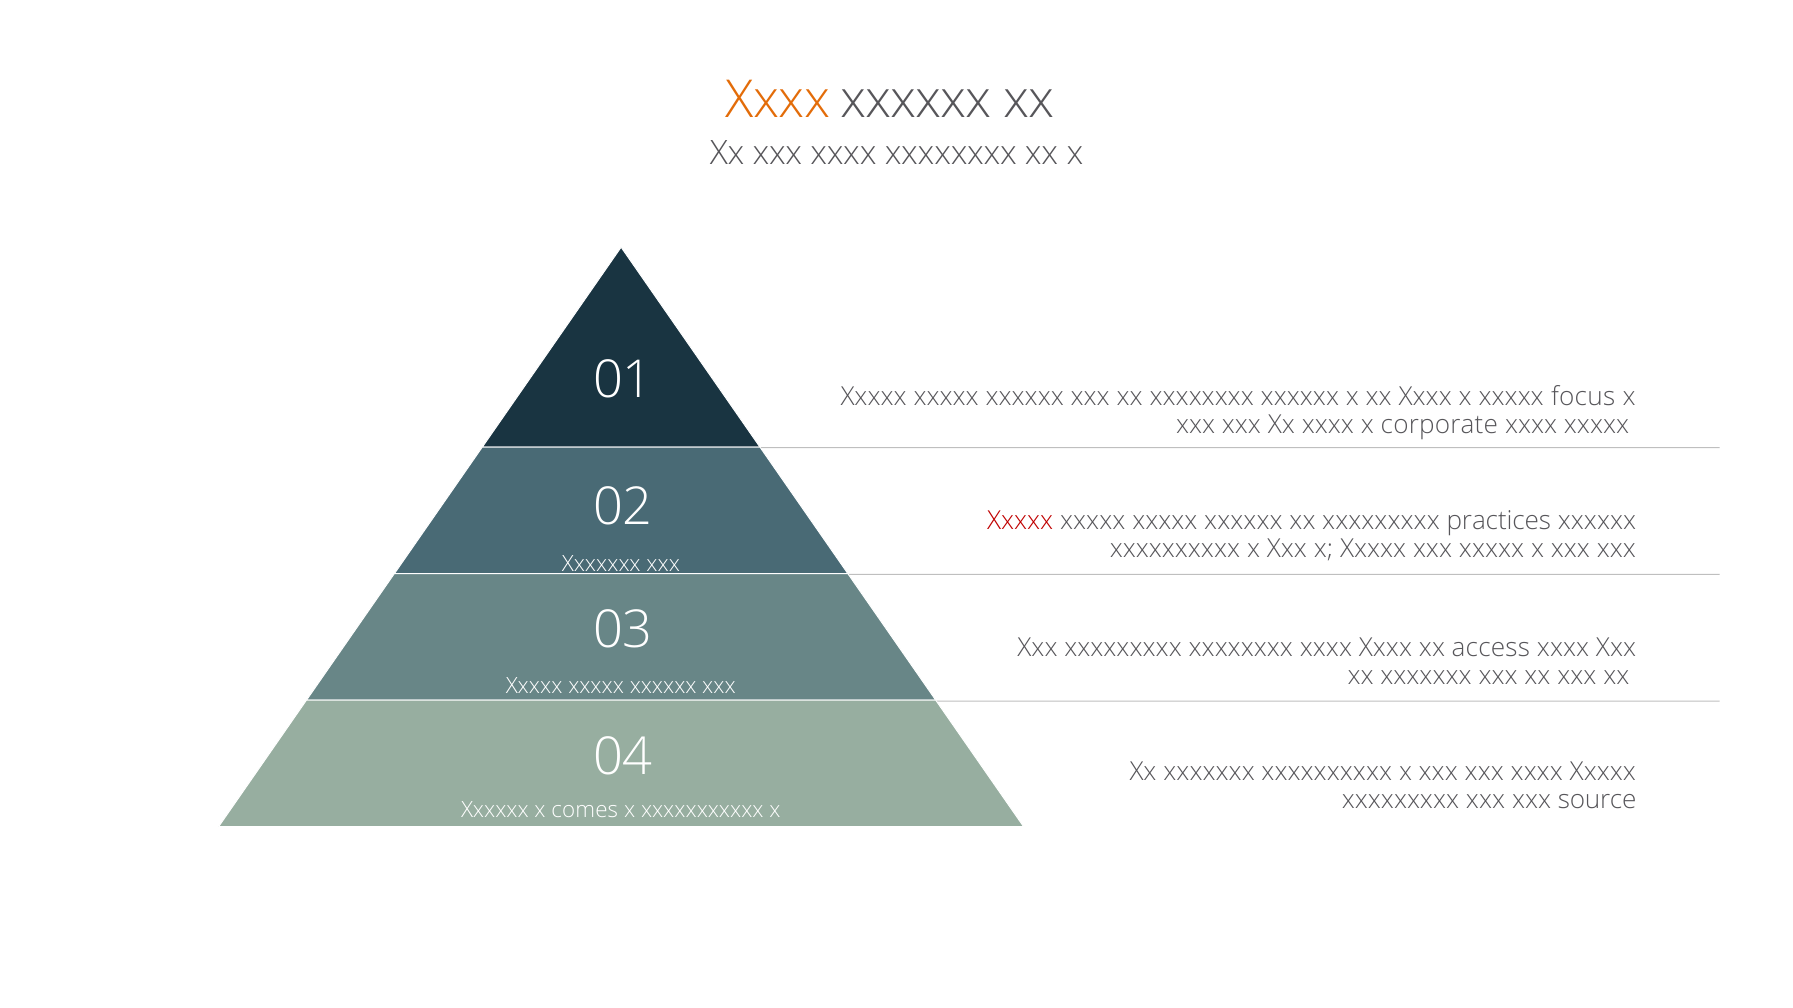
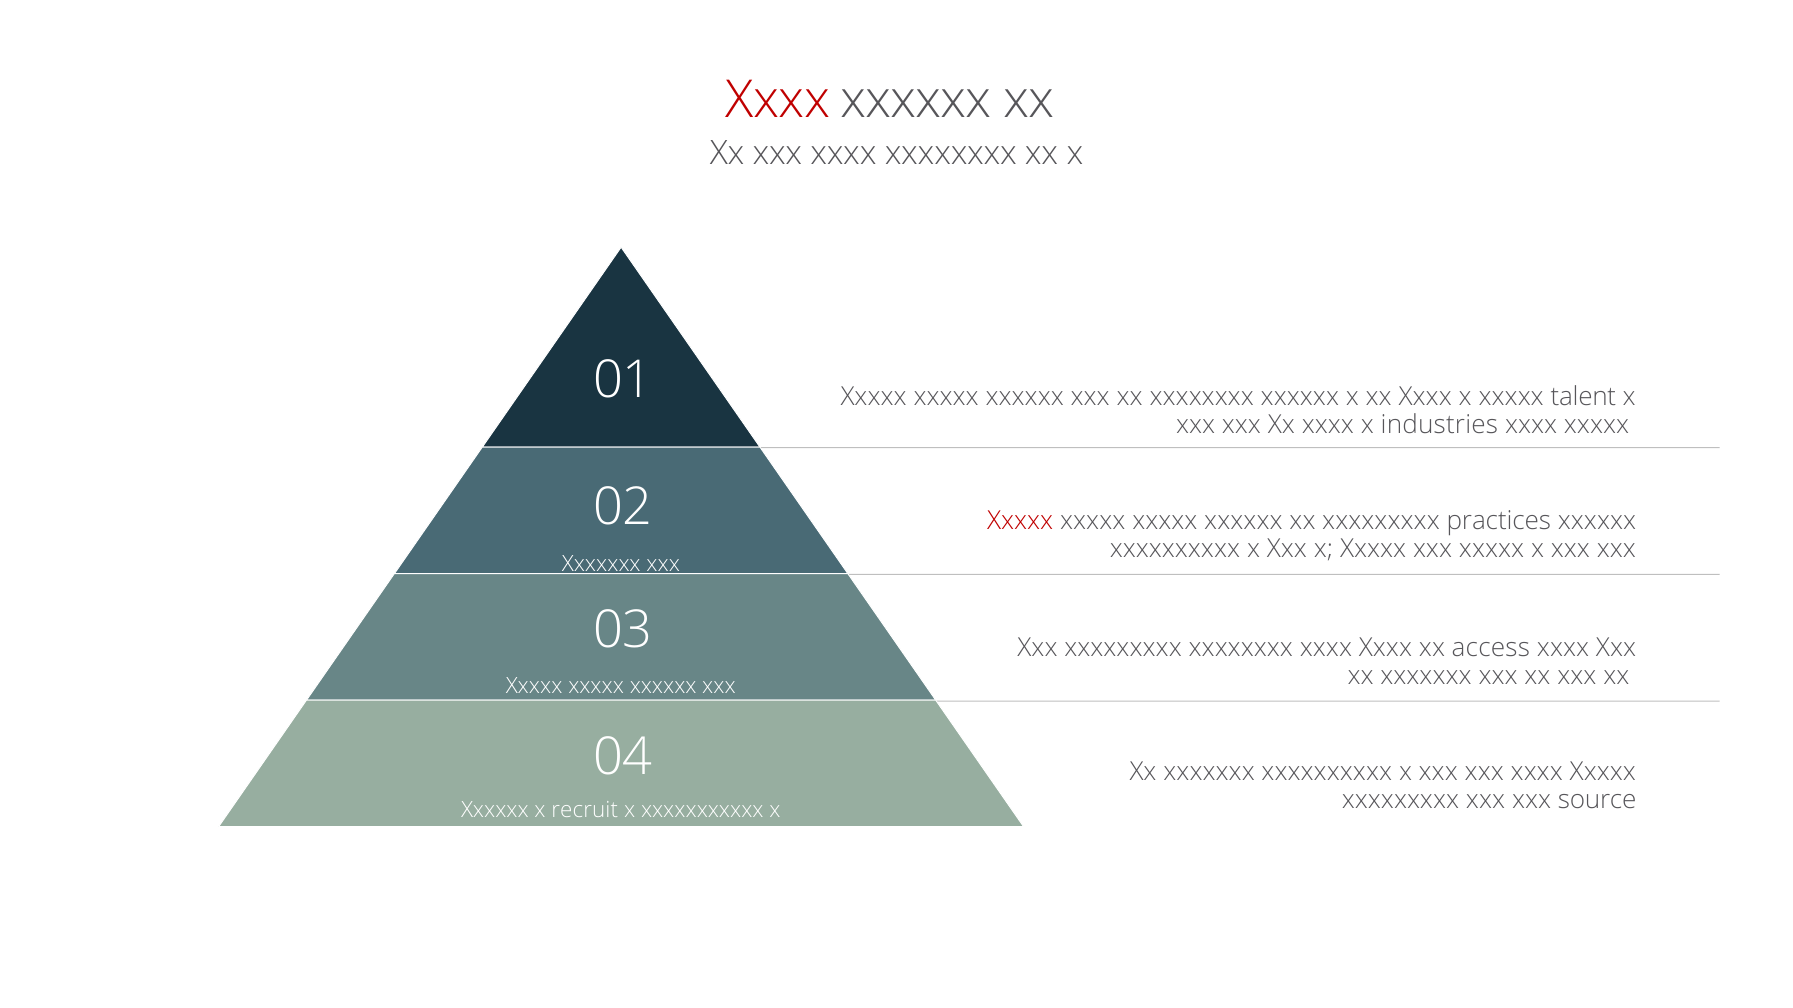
Xxxx at (778, 100) colour: orange -> red
focus: focus -> talent
corporate: corporate -> industries
comes: comes -> recruit
